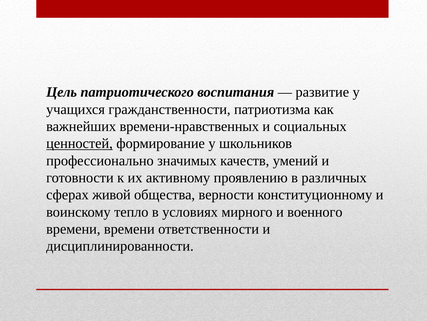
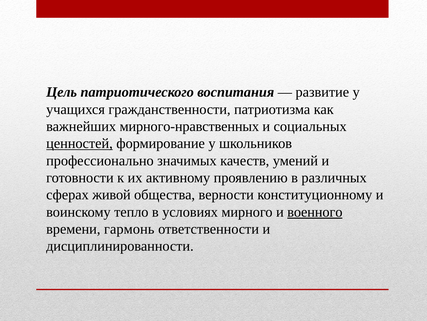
времени-нравственных: времени-нравственных -> мирного-нравственных
военного underline: none -> present
времени времени: времени -> гармонь
